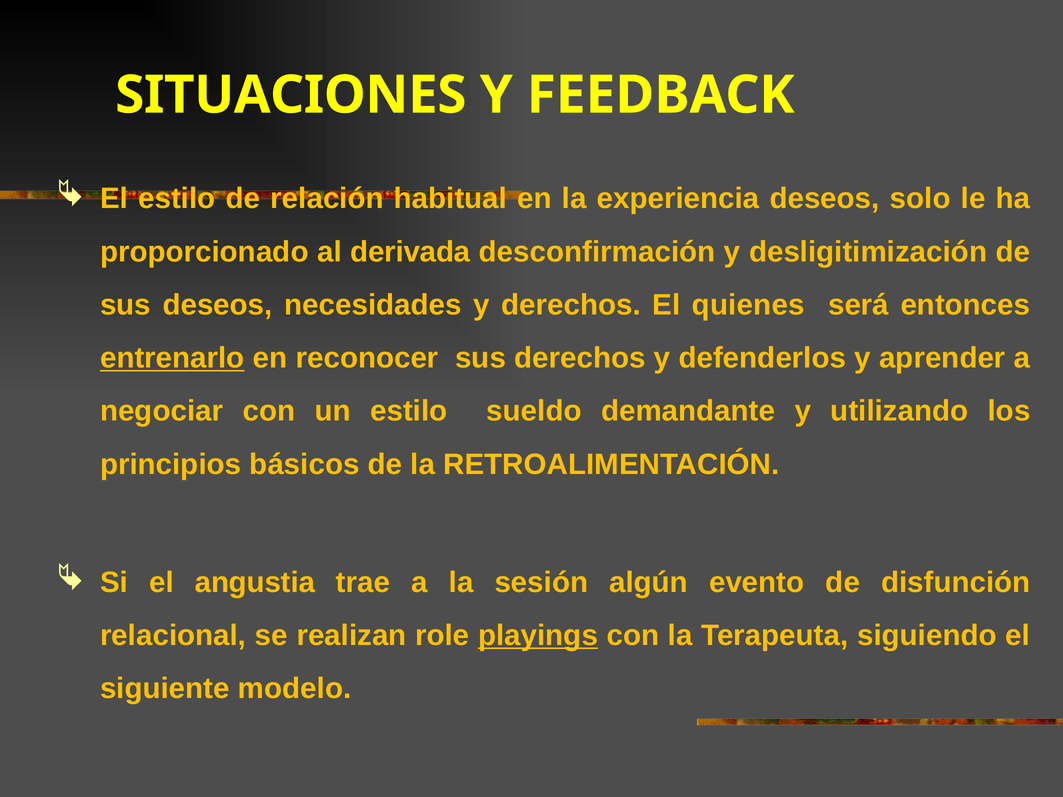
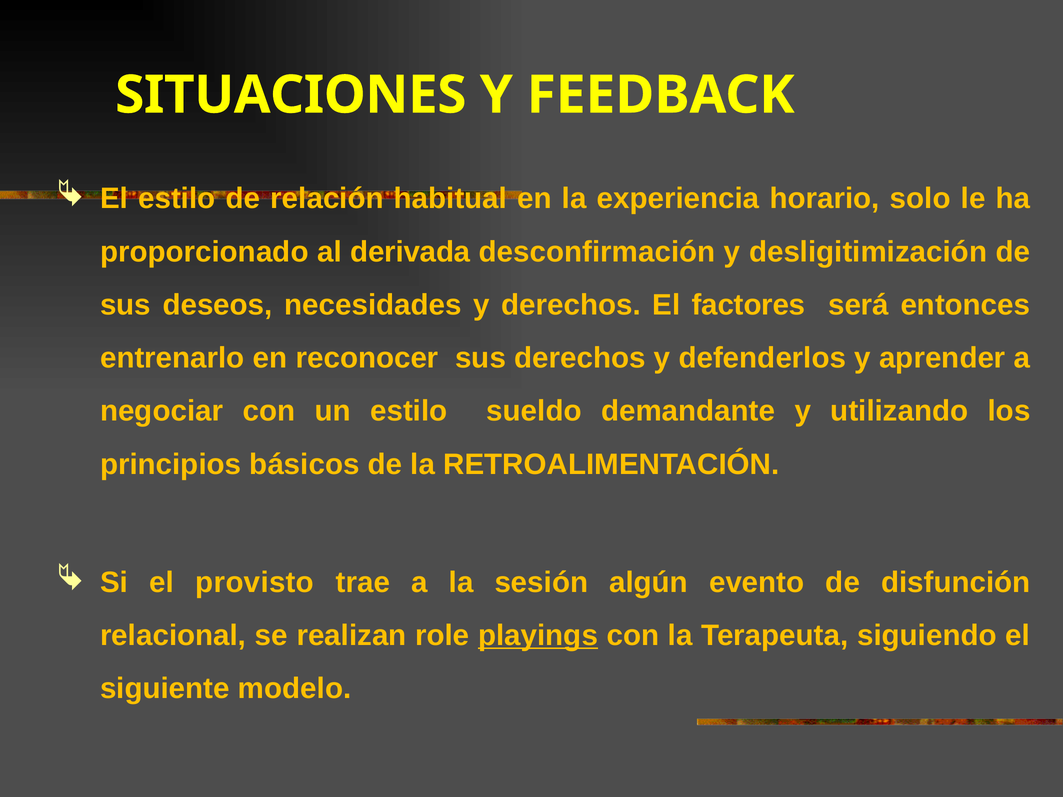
experiencia deseos: deseos -> horario
quienes: quienes -> factores
entrenarlo underline: present -> none
angustia: angustia -> provisto
